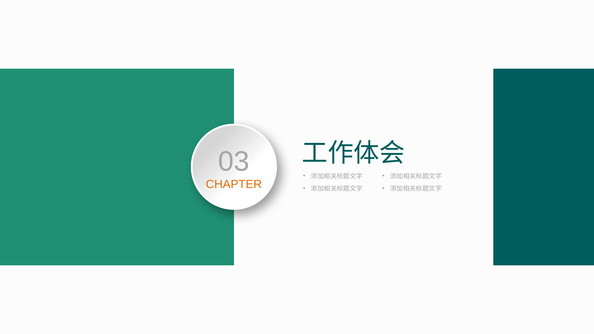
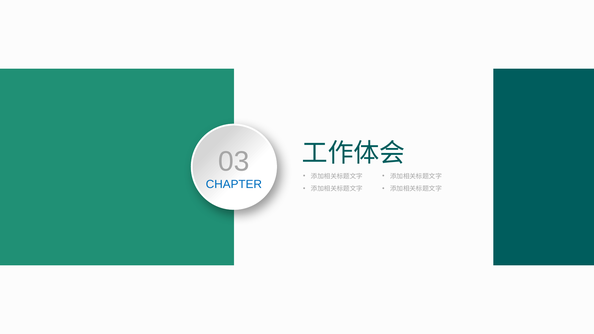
CHAPTER colour: orange -> blue
